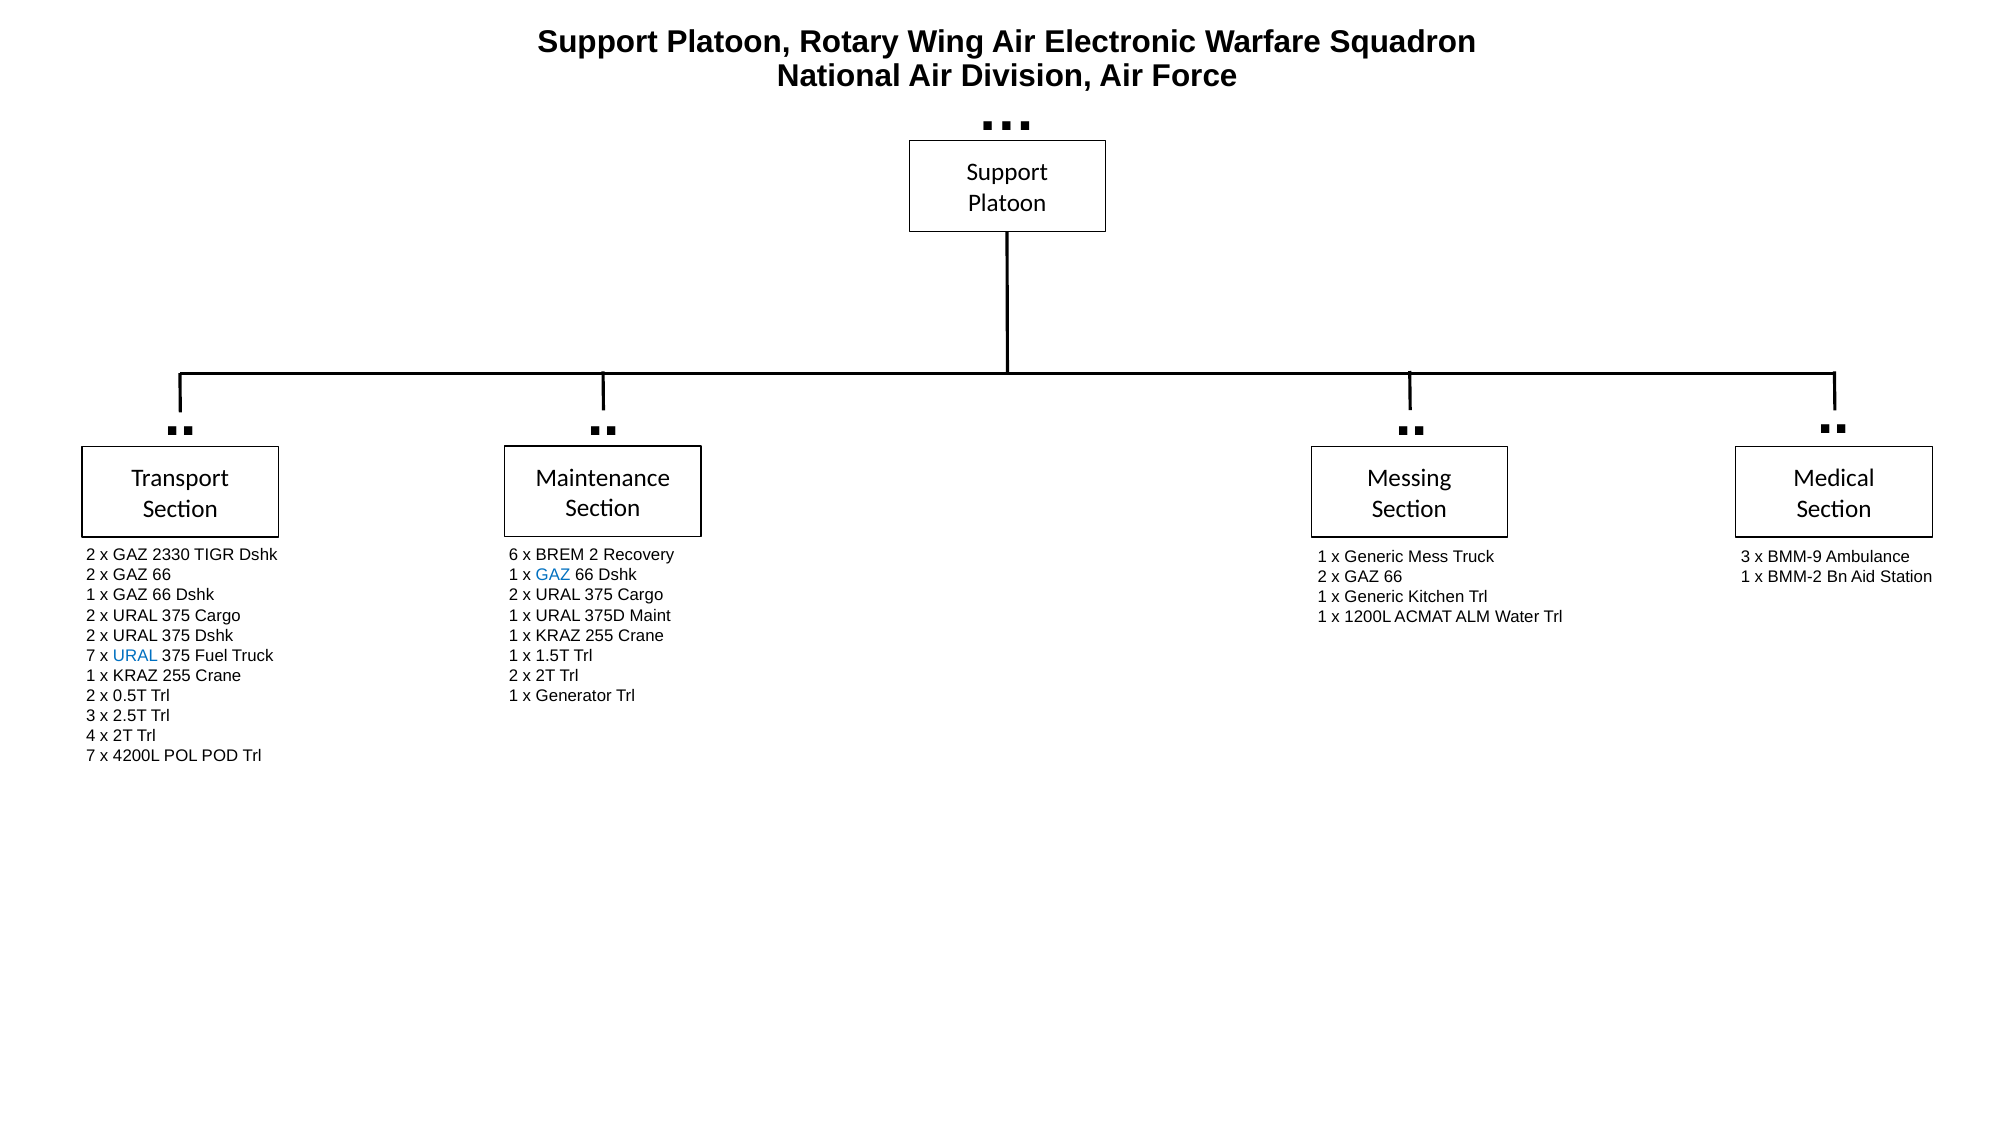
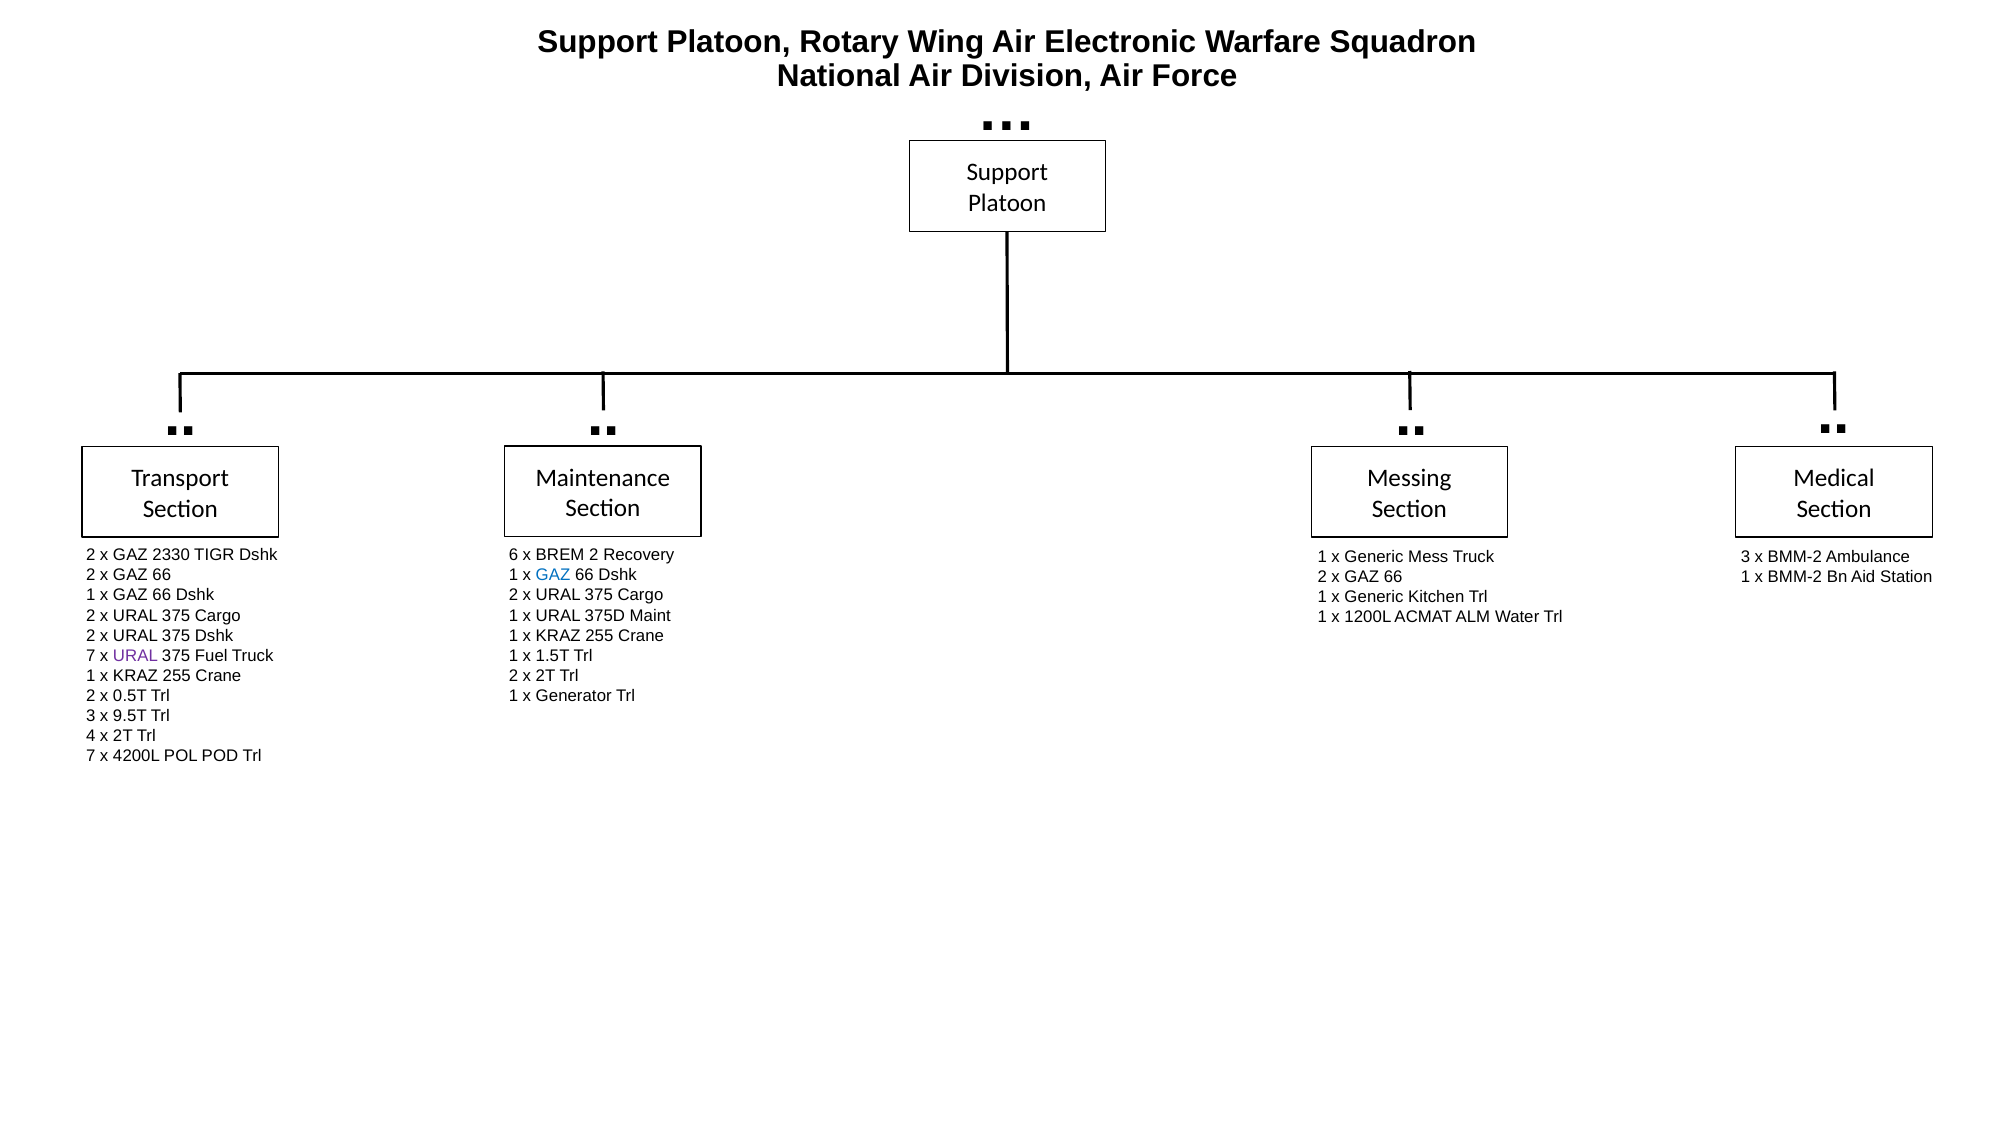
3 x BMM-9: BMM-9 -> BMM-2
URAL at (135, 656) colour: blue -> purple
2.5T: 2.5T -> 9.5T
